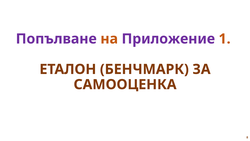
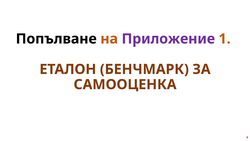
Попълване colour: purple -> black
